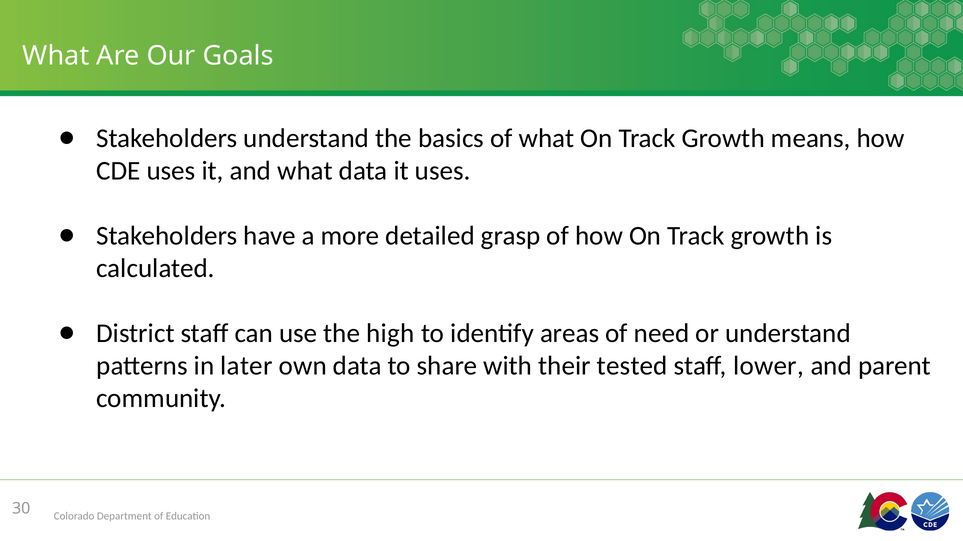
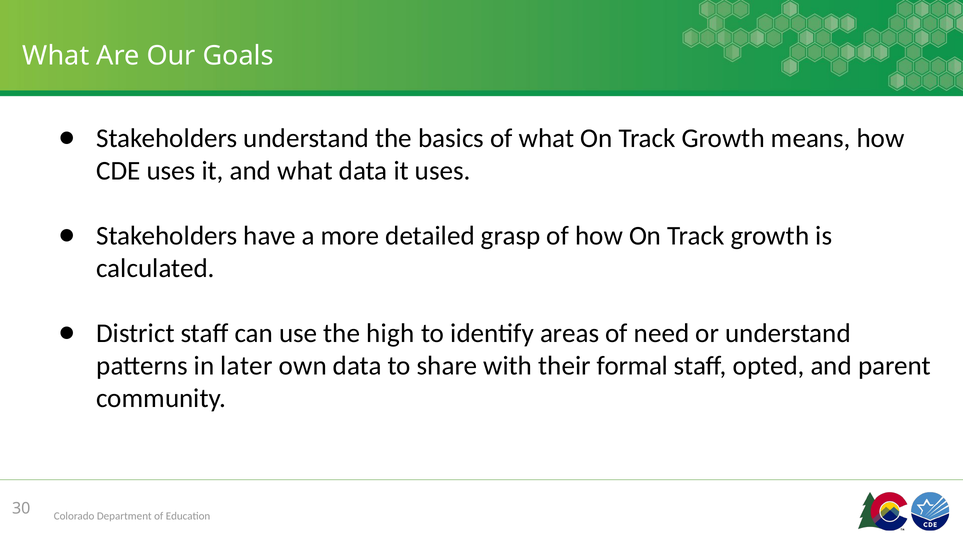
tested: tested -> formal
lower: lower -> opted
